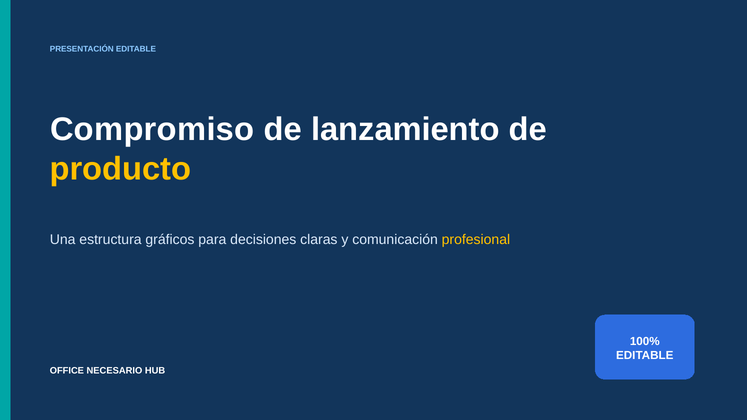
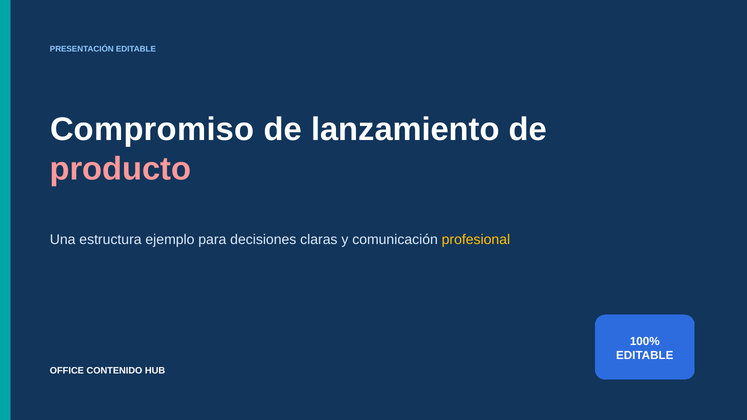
producto colour: yellow -> pink
gráficos: gráficos -> ejemplo
NECESARIO: NECESARIO -> CONTENIDO
